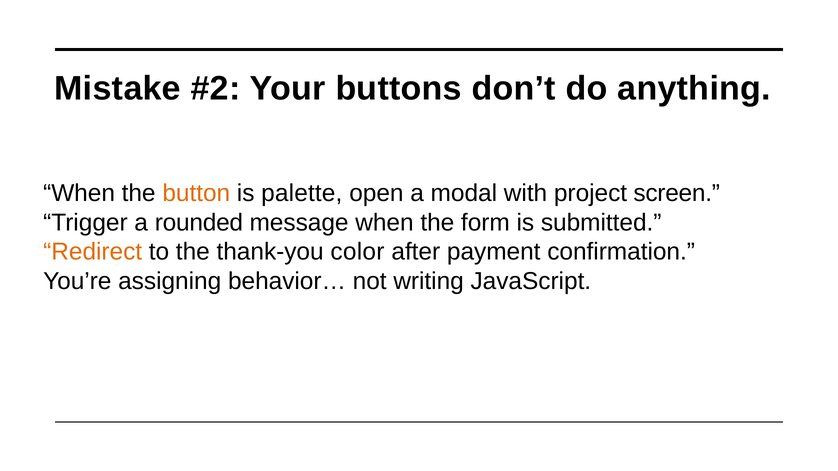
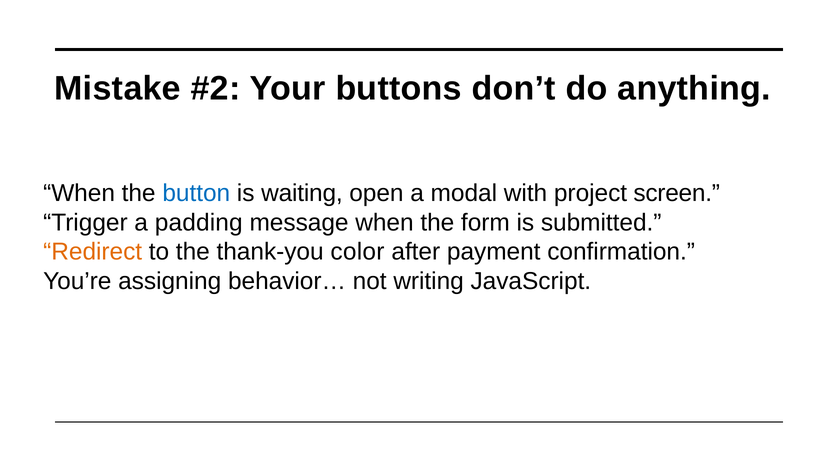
button colour: orange -> blue
palette: palette -> waiting
rounded: rounded -> padding
